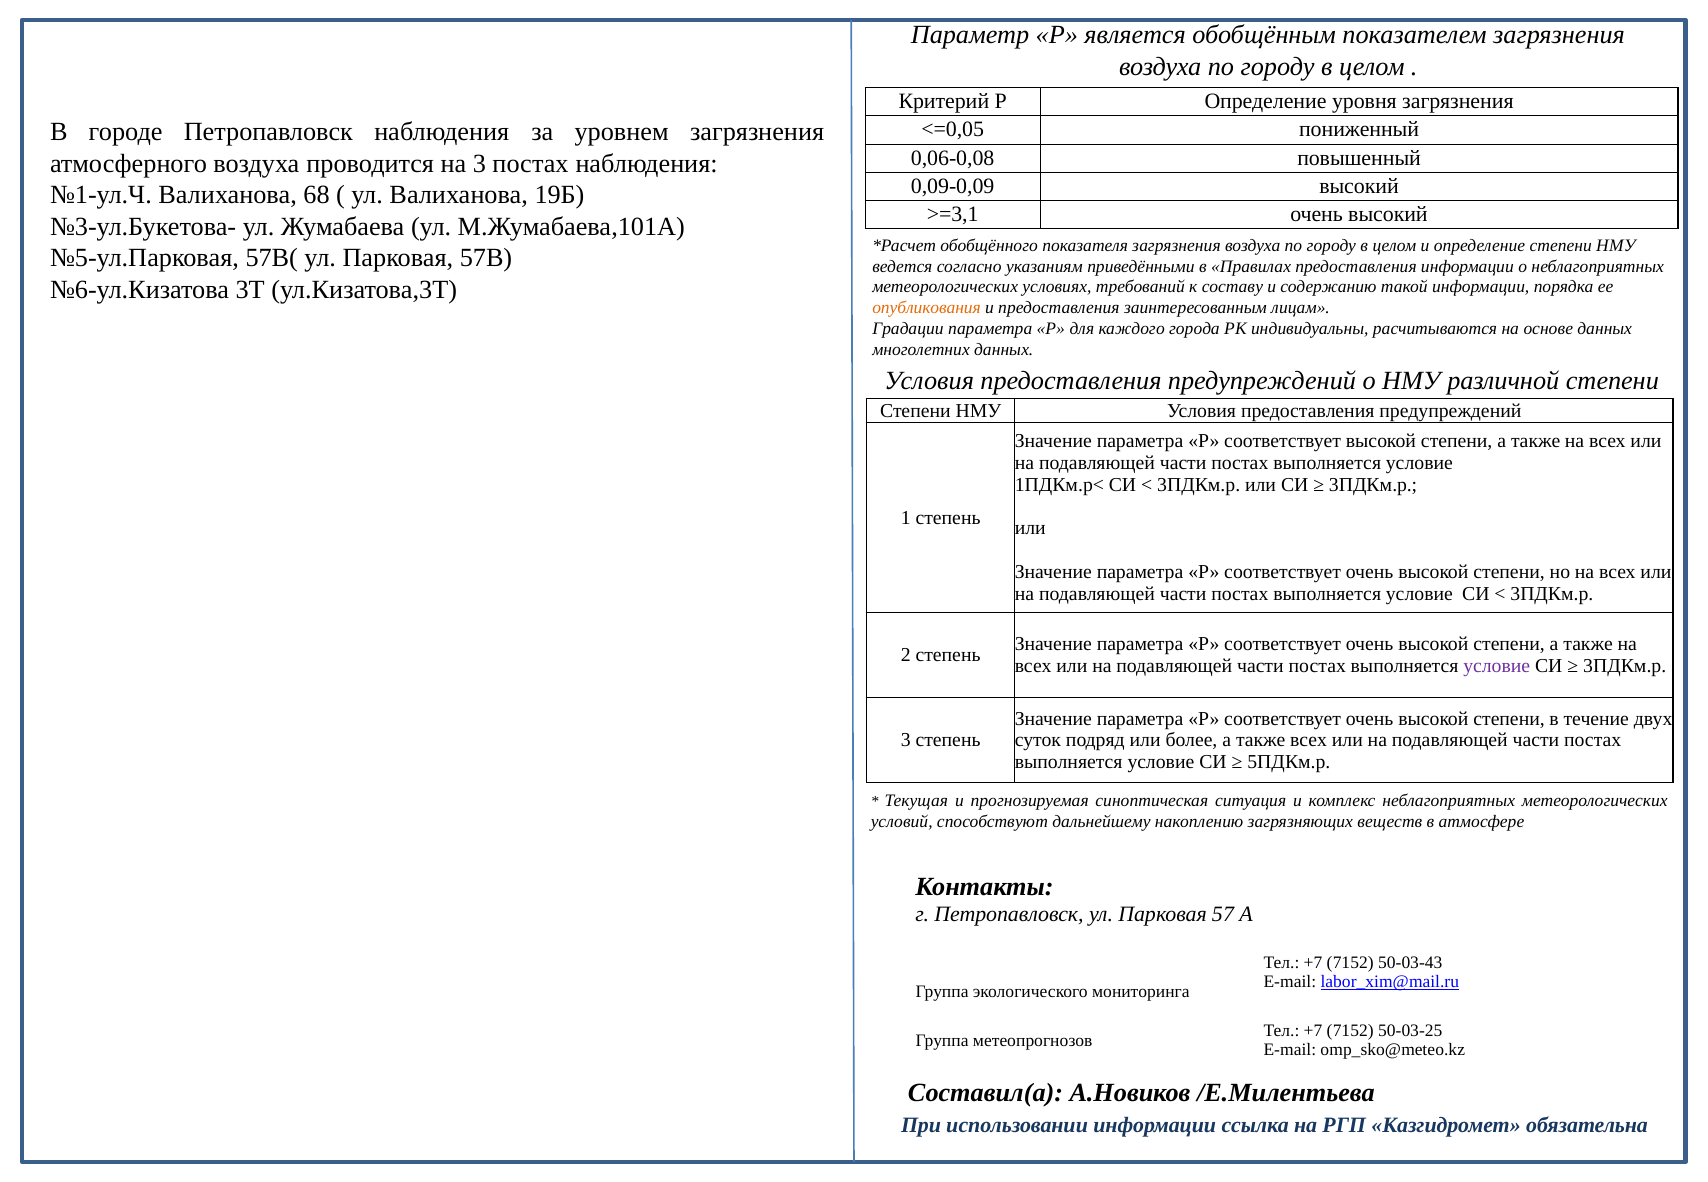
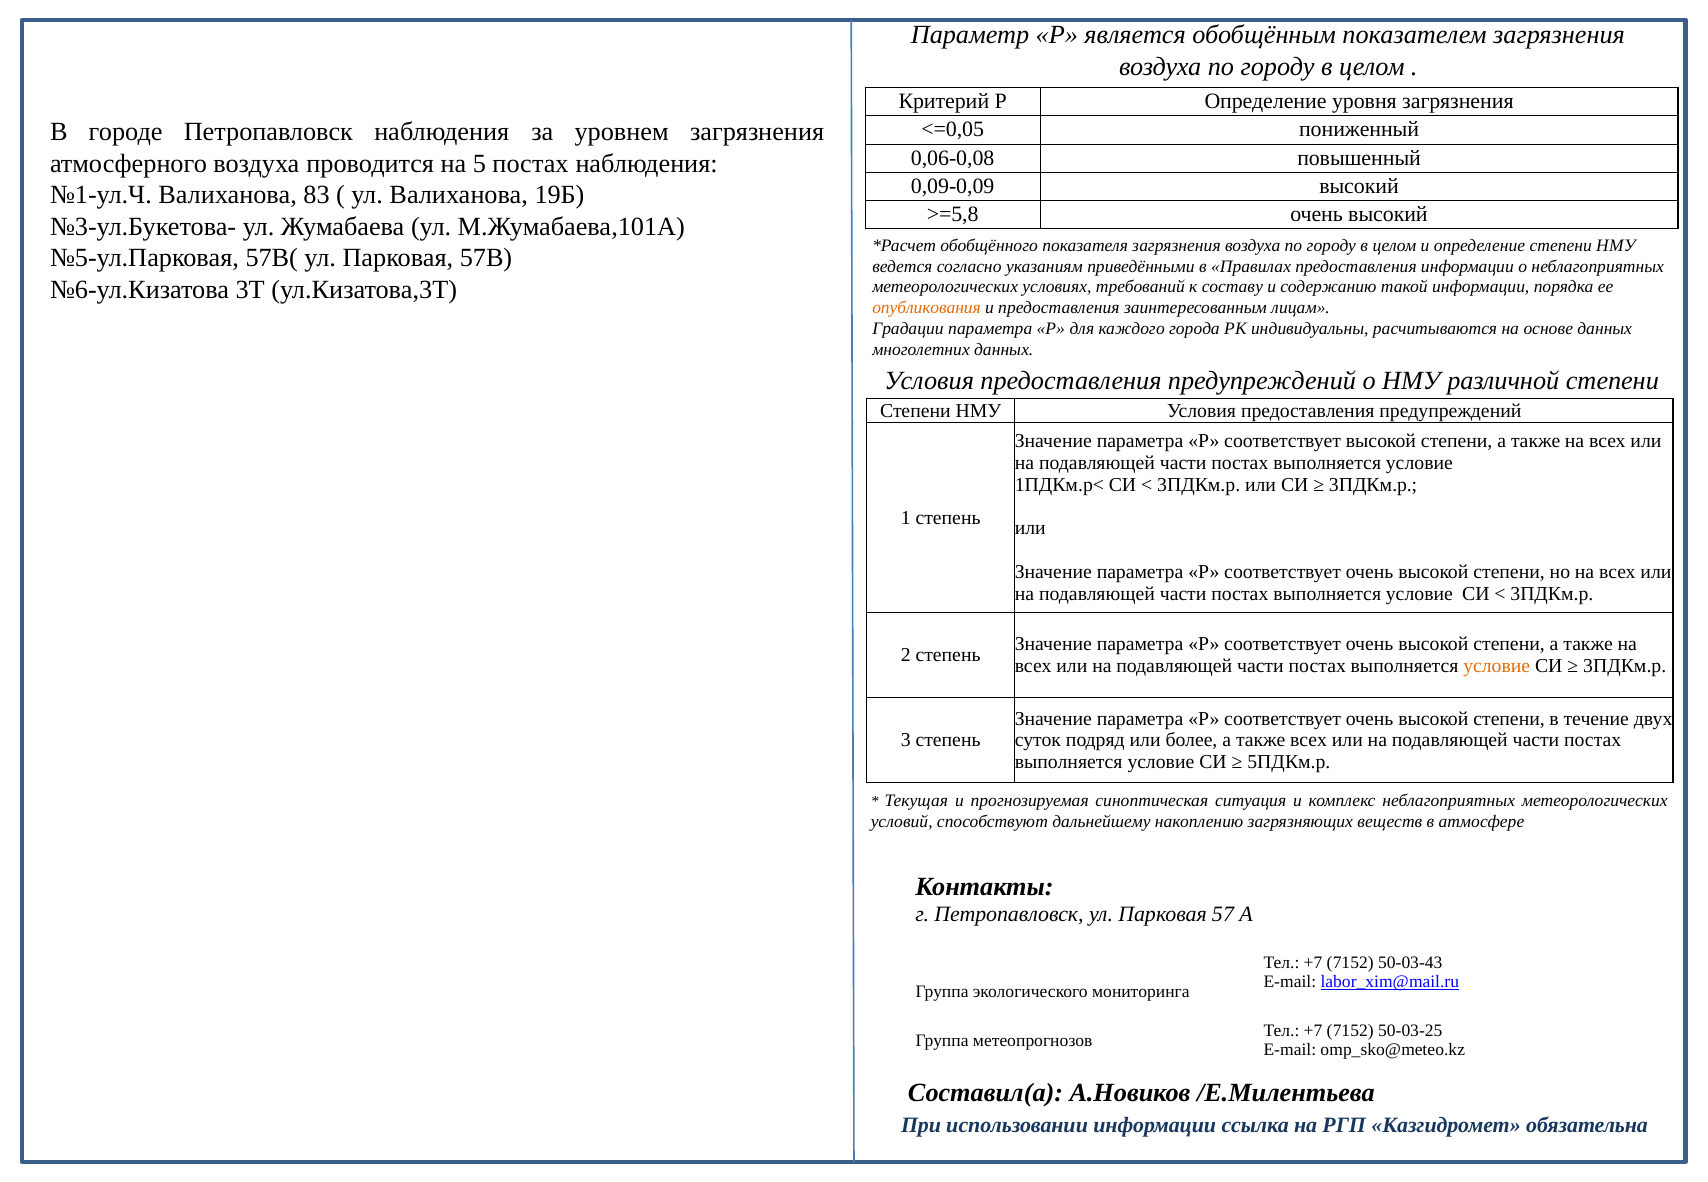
на 3: 3 -> 5
68: 68 -> 83
>=3,1: >=3,1 -> >=5,8
условие at (1497, 666) colour: purple -> orange
